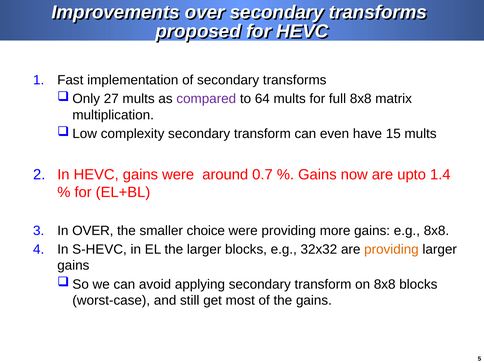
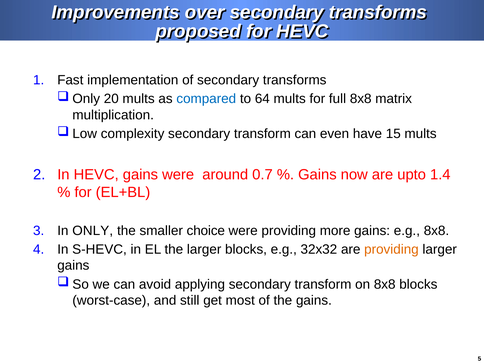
27: 27 -> 20
compared colour: purple -> blue
In OVER: OVER -> ONLY
